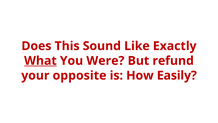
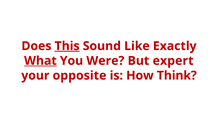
This underline: none -> present
refund: refund -> expert
Easily: Easily -> Think
